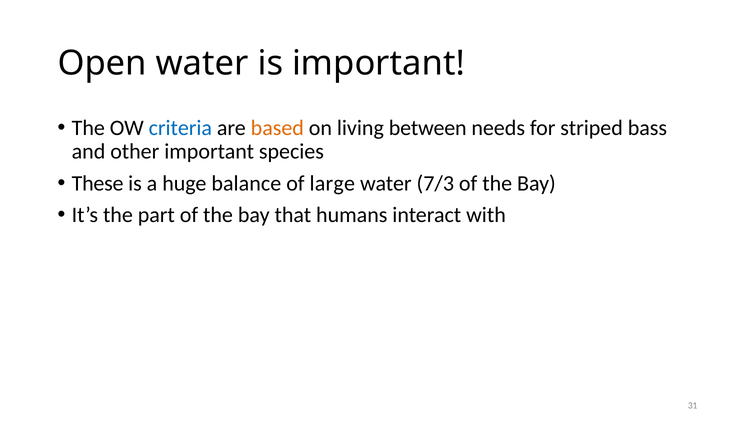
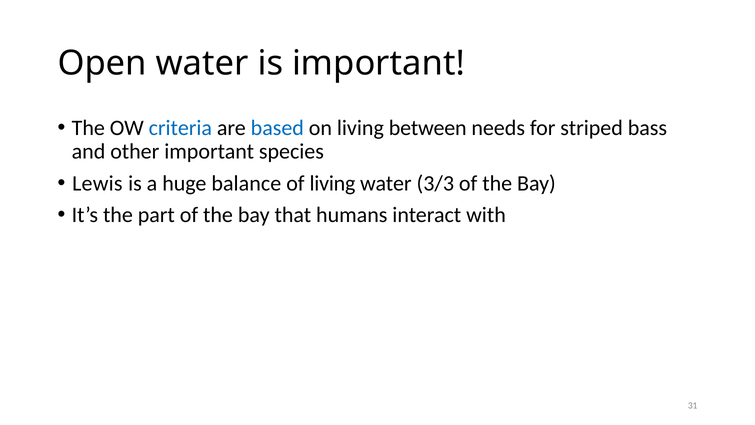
based colour: orange -> blue
These: These -> Lewis
of large: large -> living
7/3: 7/3 -> 3/3
